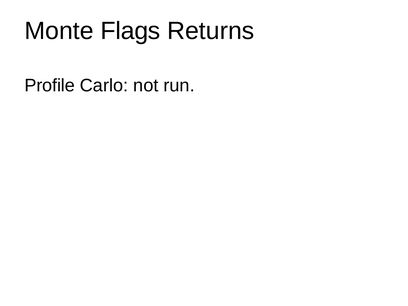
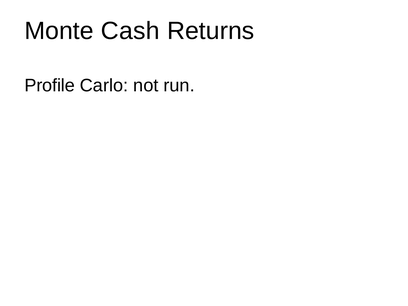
Flags: Flags -> Cash
